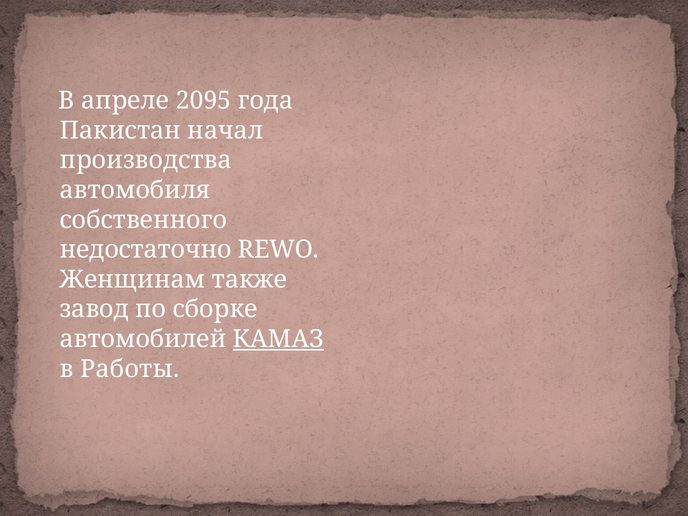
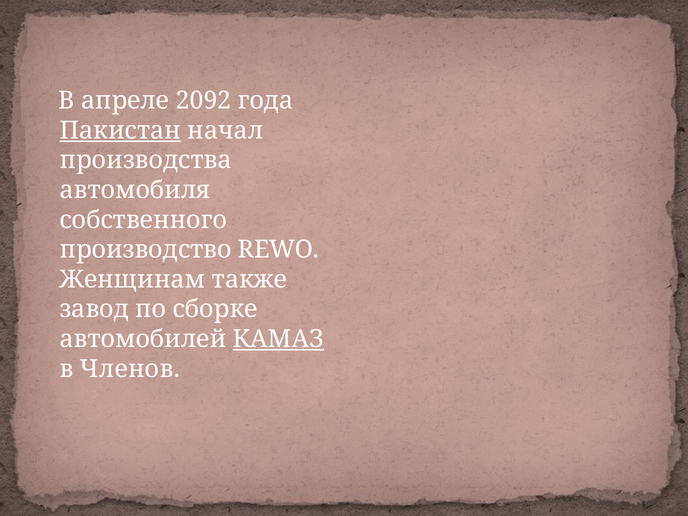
2095: 2095 -> 2092
Пакистан underline: none -> present
недостаточно: недостаточно -> производство
Работы: Работы -> Членов
